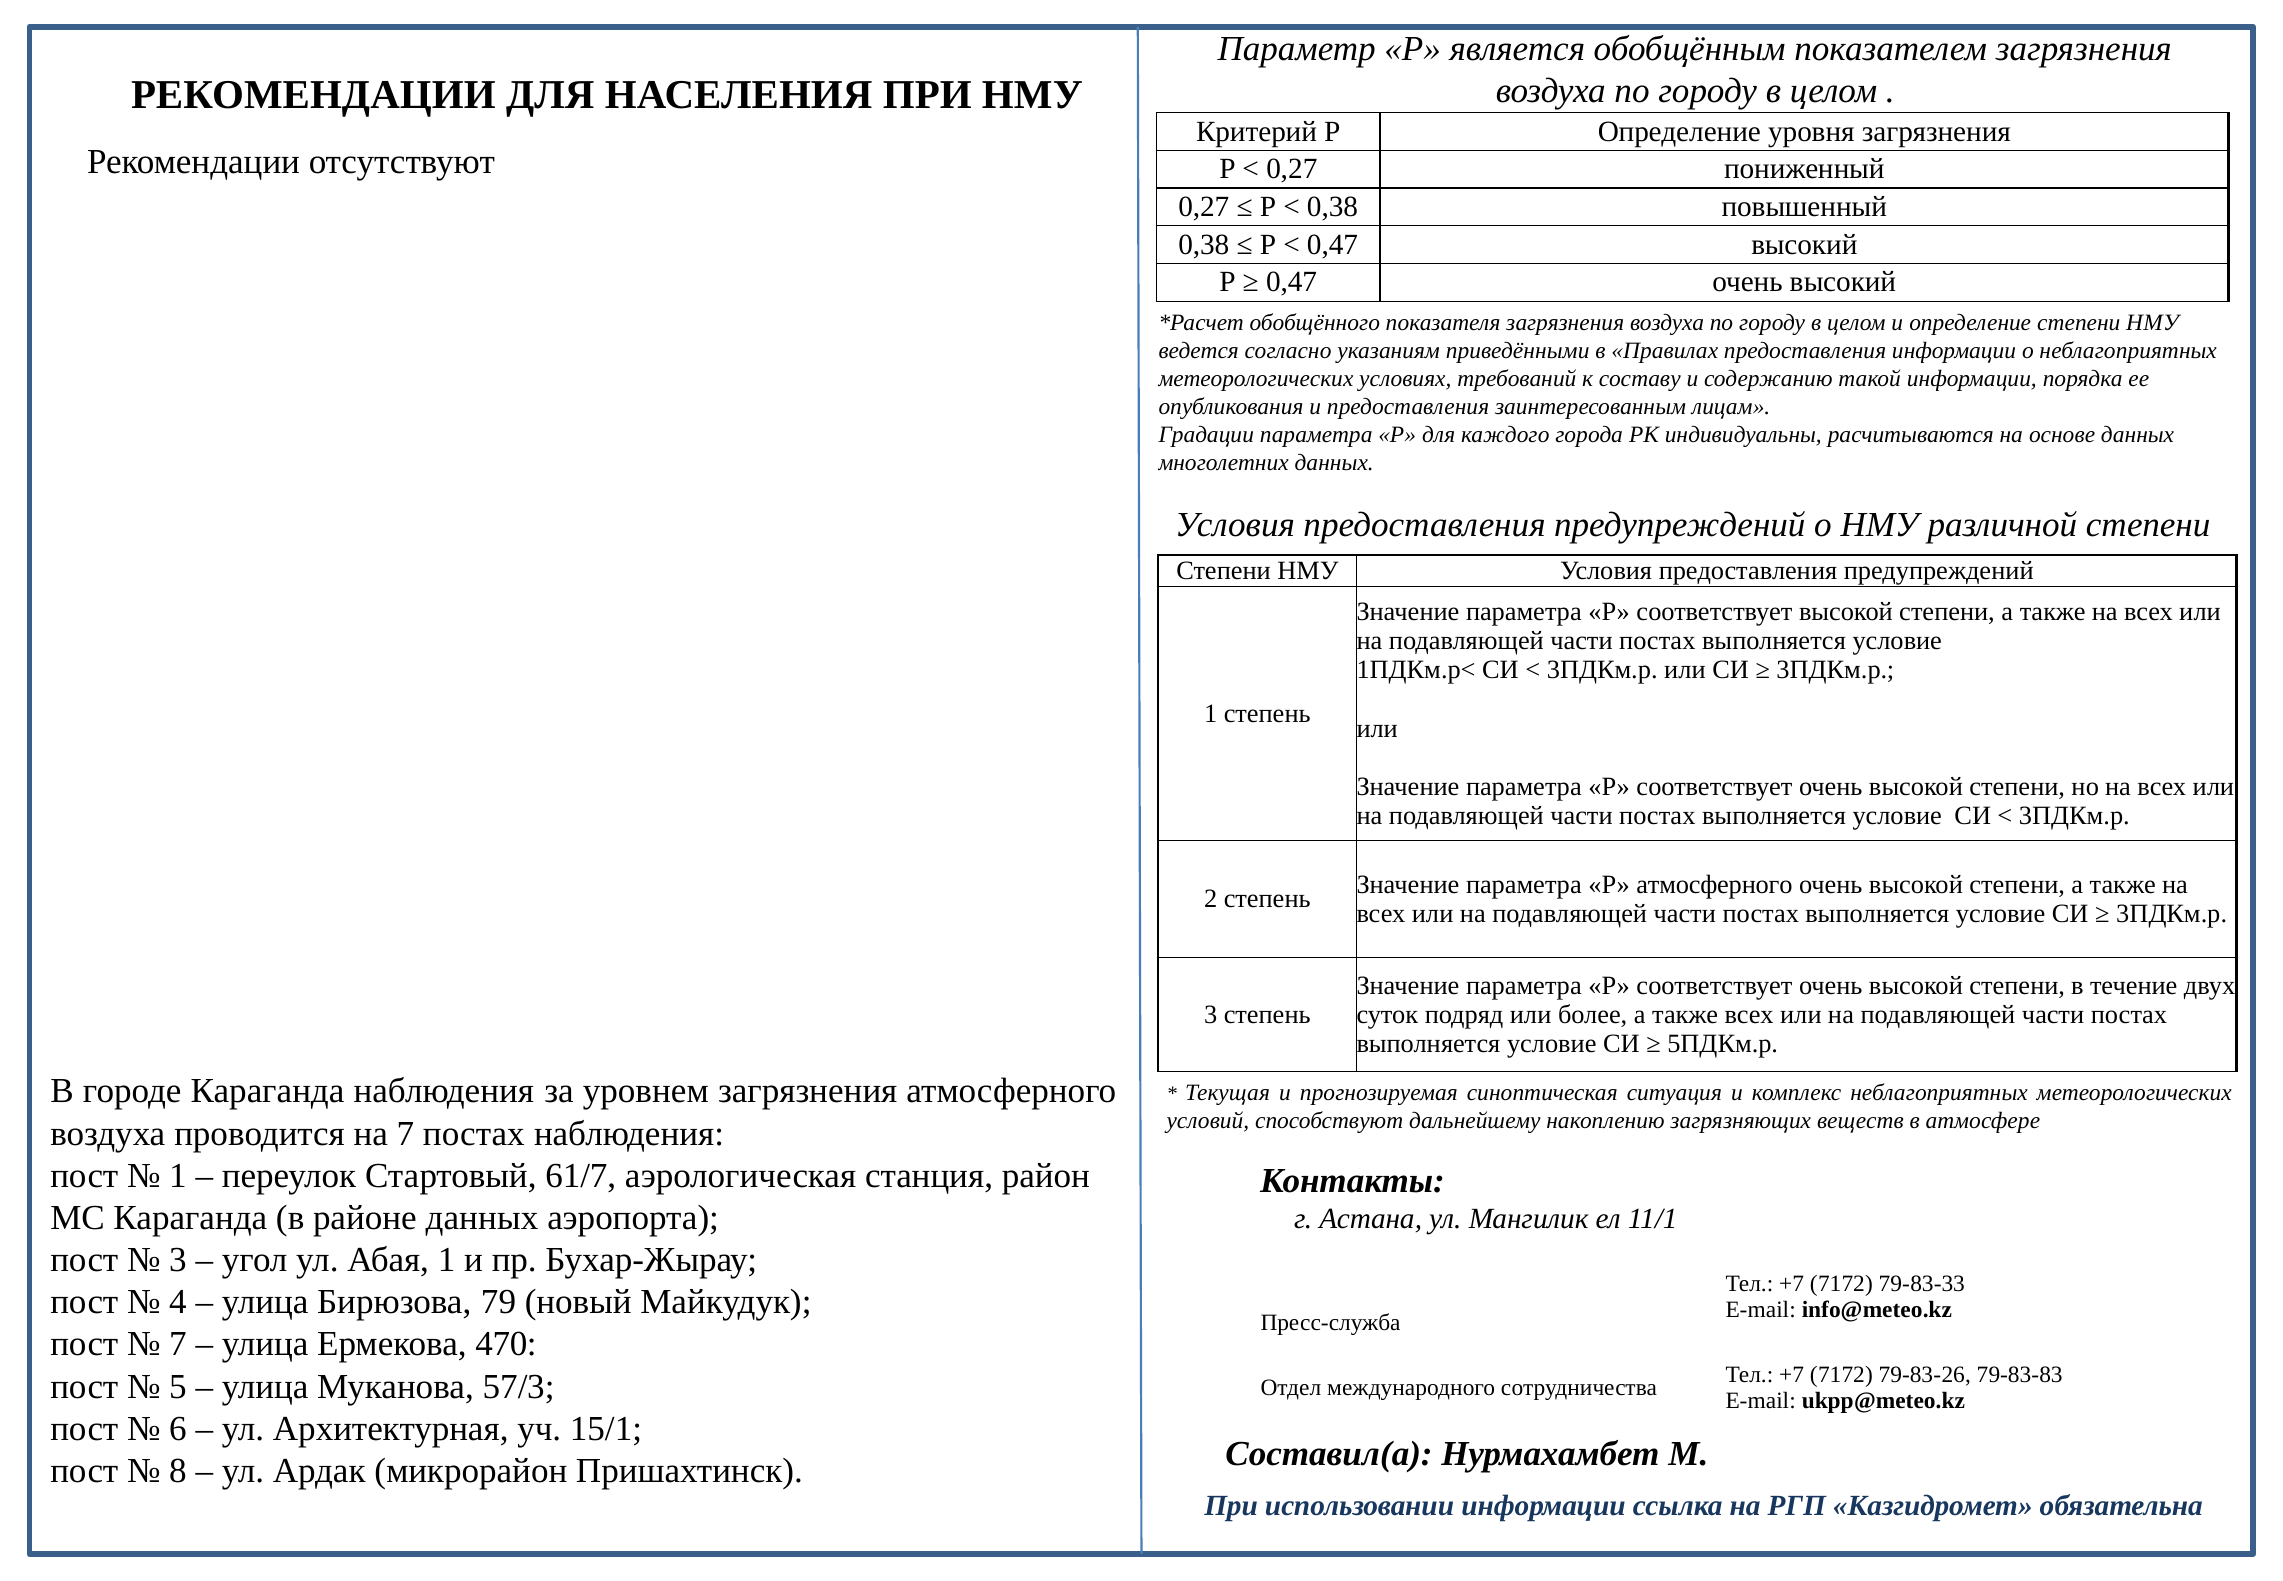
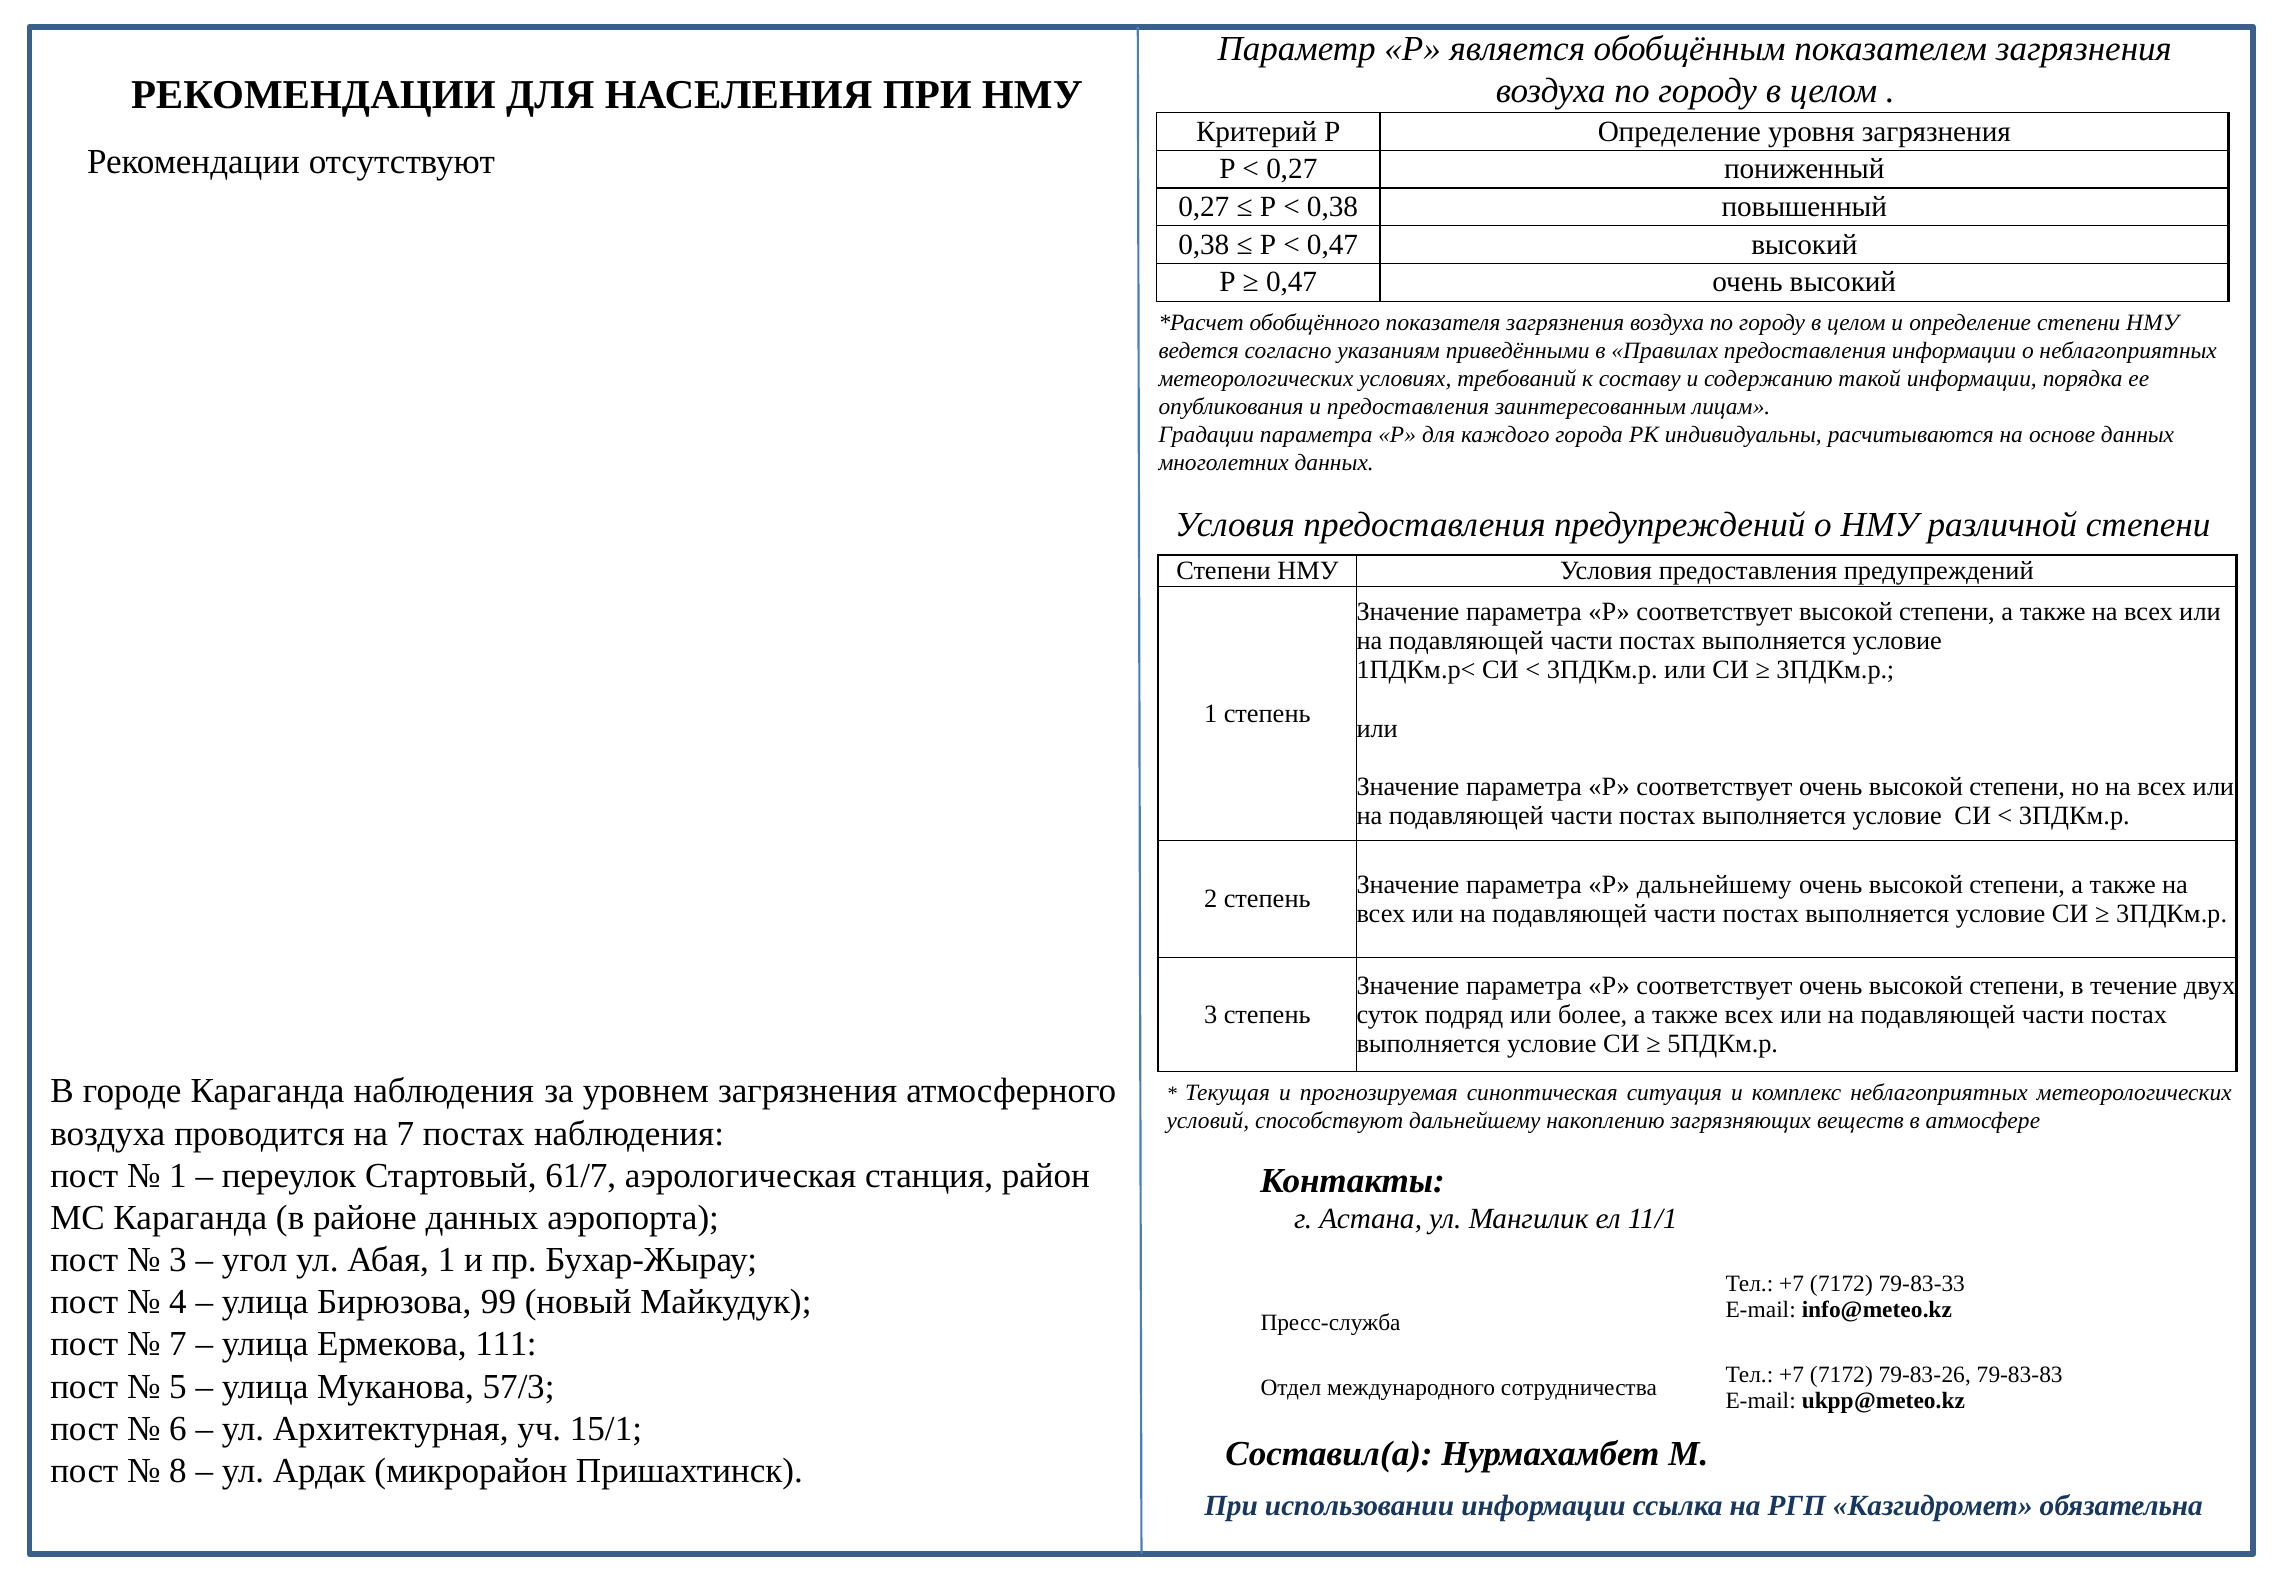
Р атмосферного: атмосферного -> дальнейшему
79: 79 -> 99
470: 470 -> 111
